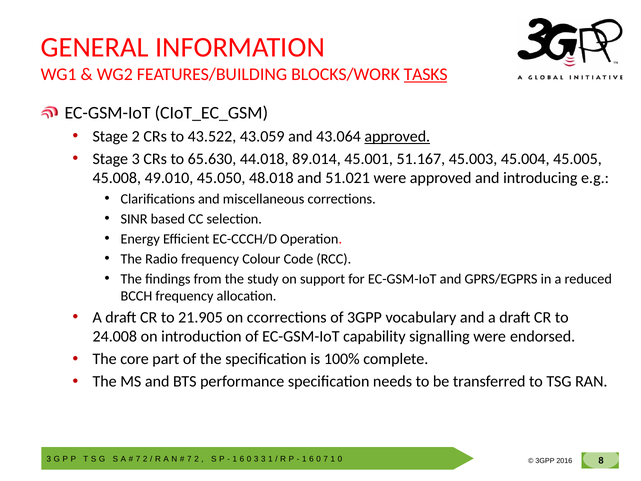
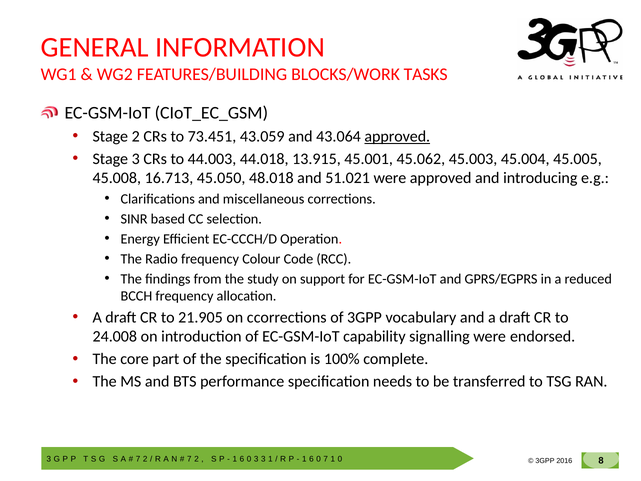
TASKS underline: present -> none
43.522: 43.522 -> 73.451
65.630: 65.630 -> 44.003
89.014: 89.014 -> 13.915
51.167: 51.167 -> 45.062
49.010: 49.010 -> 16.713
